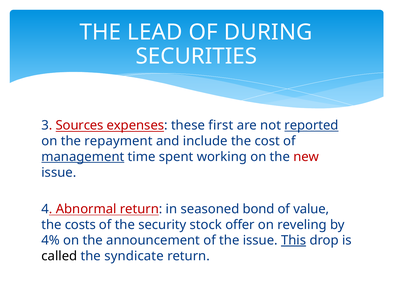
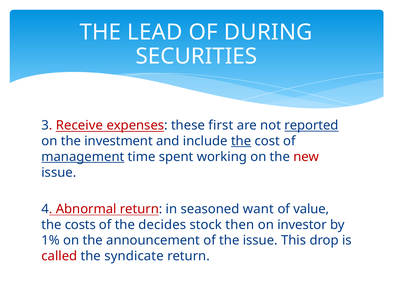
Sources: Sources -> Receive
repayment: repayment -> investment
the at (241, 141) underline: none -> present
bond: bond -> want
security: security -> decides
offer: offer -> then
reveling: reveling -> investor
4%: 4% -> 1%
This underline: present -> none
called colour: black -> red
